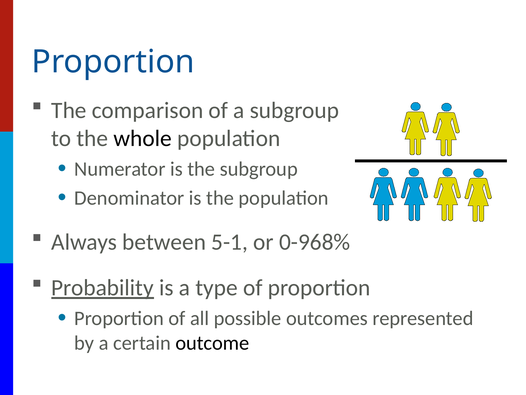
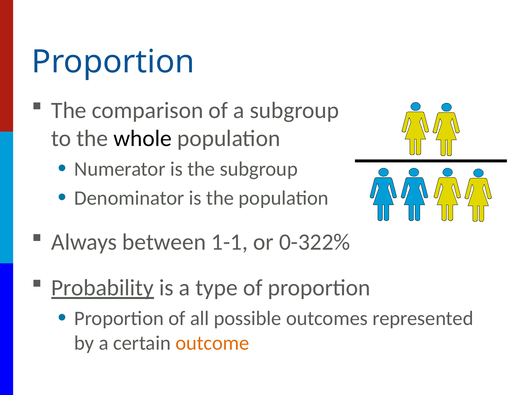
5-1: 5-1 -> 1-1
0-968%: 0-968% -> 0-322%
outcome colour: black -> orange
